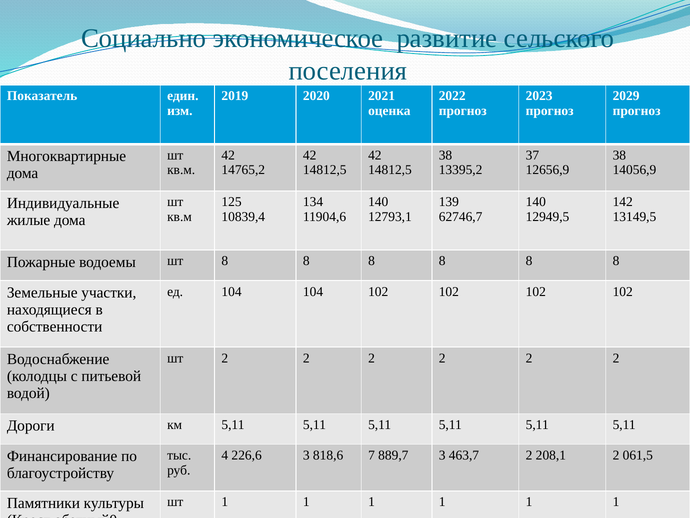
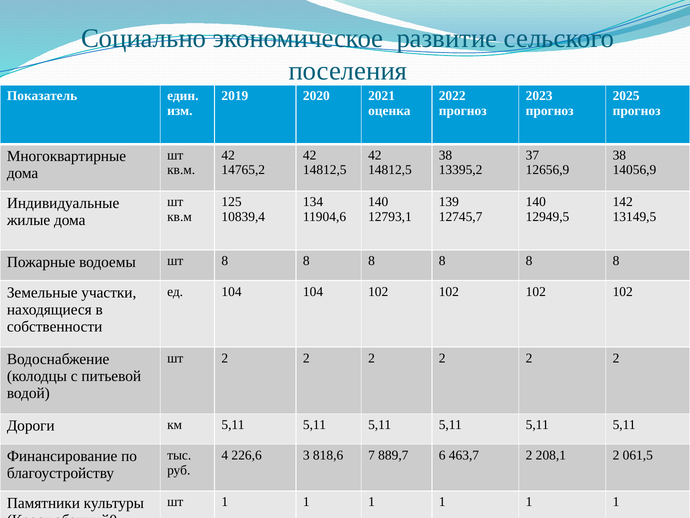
2029: 2029 -> 2025
62746,7: 62746,7 -> 12745,7
889,7 3: 3 -> 6
